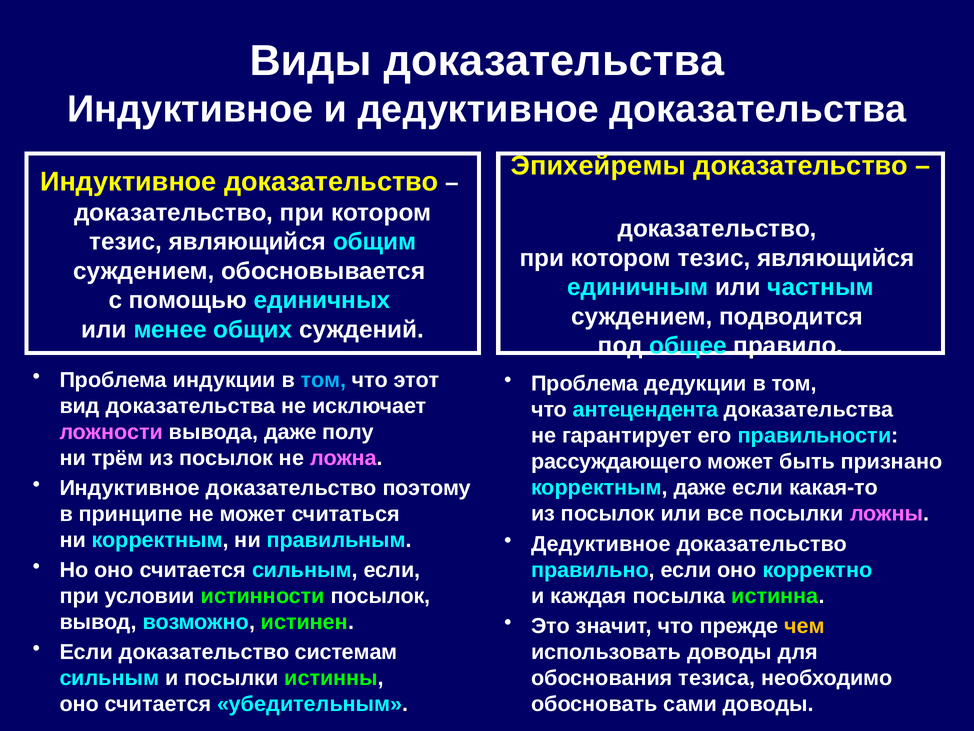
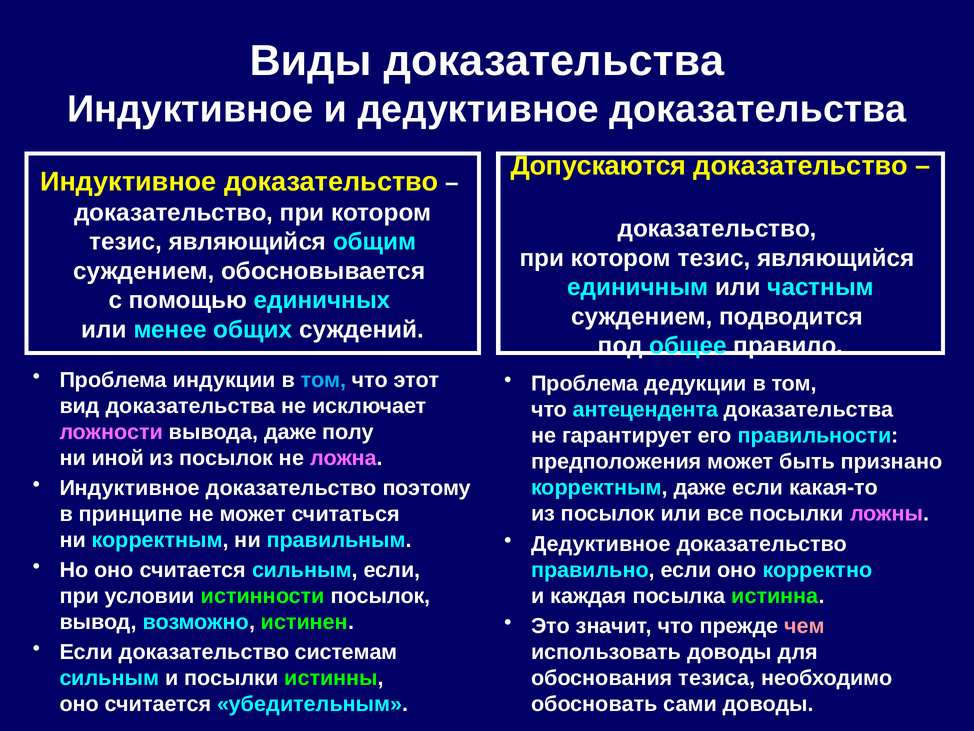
Эпихейремы: Эпихейремы -> Допускаются
трём: трём -> иной
рассуждающего: рассуждающего -> предположения
чем colour: yellow -> pink
